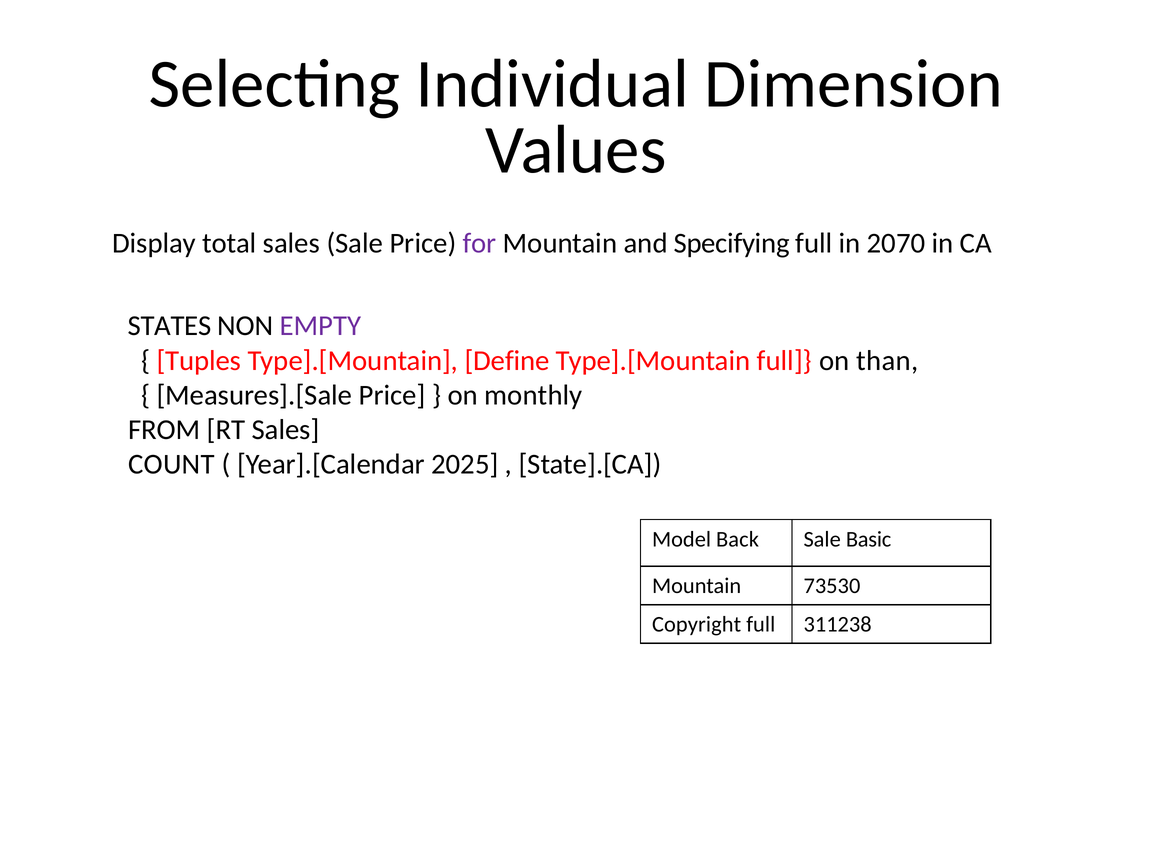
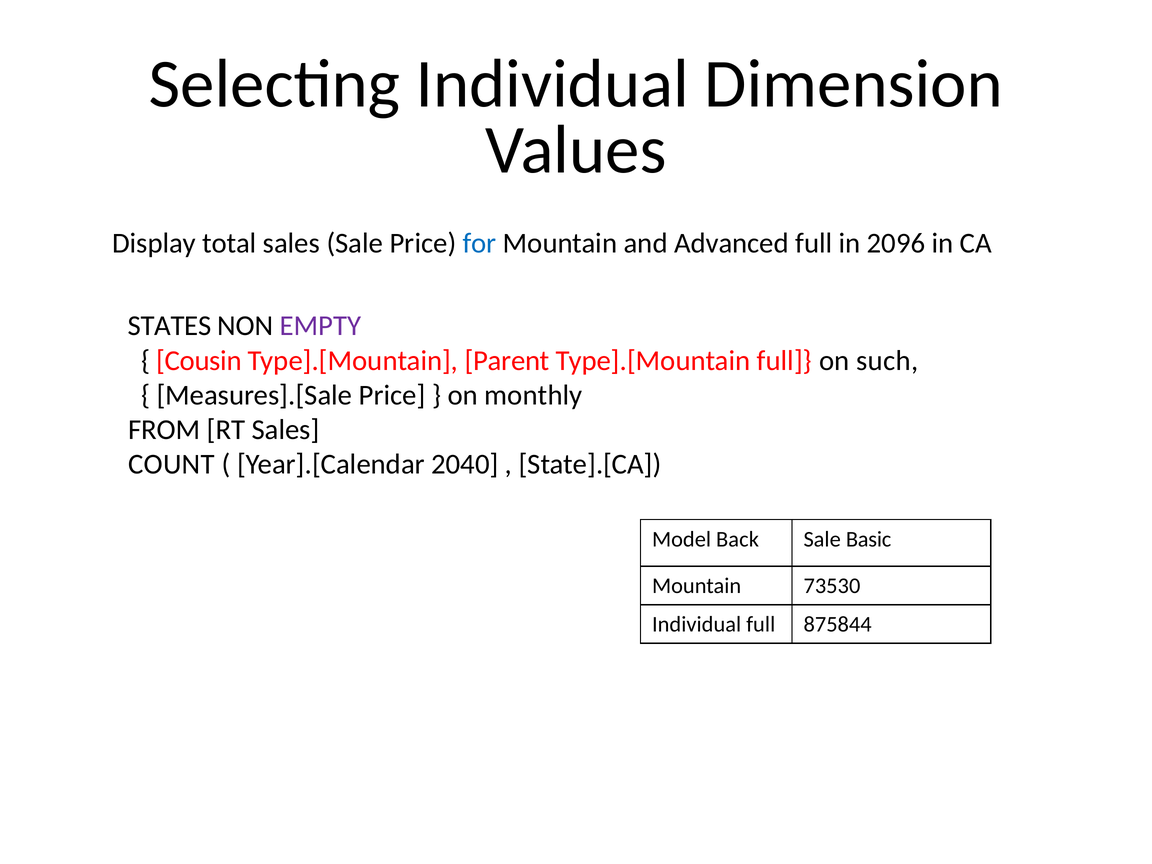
for colour: purple -> blue
Specifying: Specifying -> Advanced
2070: 2070 -> 2096
Tuples: Tuples -> Cousin
Define: Define -> Parent
than: than -> such
2025: 2025 -> 2040
Copyright at (697, 624): Copyright -> Individual
311238: 311238 -> 875844
